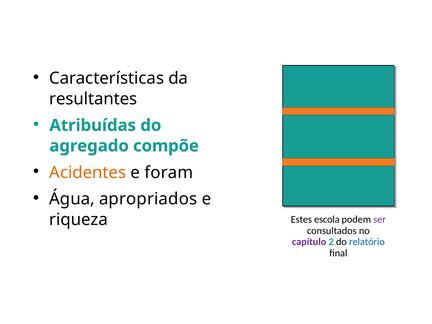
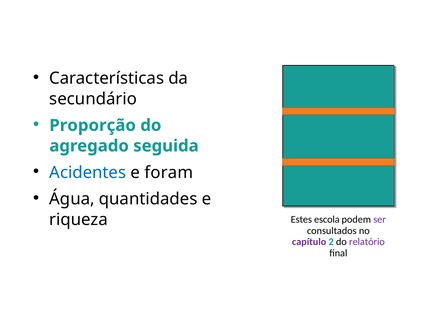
resultantes: resultantes -> secundário
Atribuídas: Atribuídas -> Proporção
compõe: compõe -> seguida
Acidentes colour: orange -> blue
apropriados: apropriados -> quantidades
relatório colour: blue -> purple
